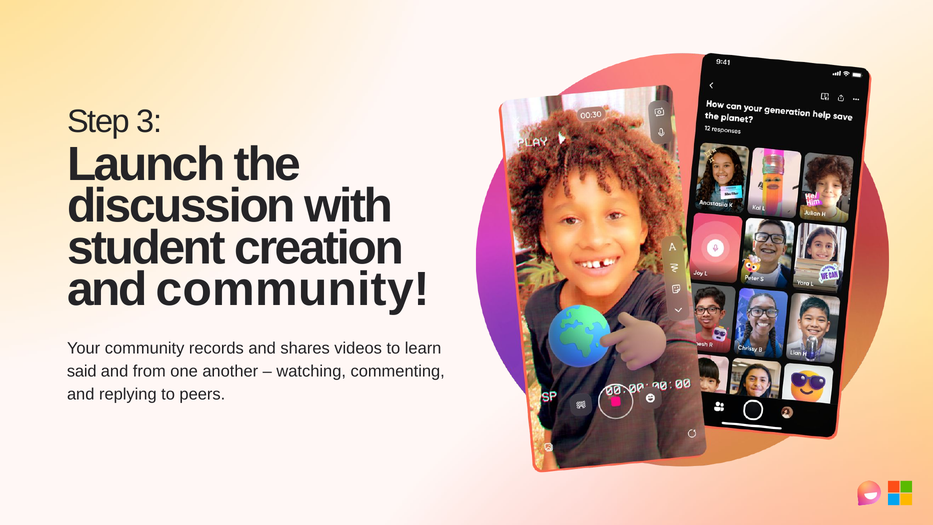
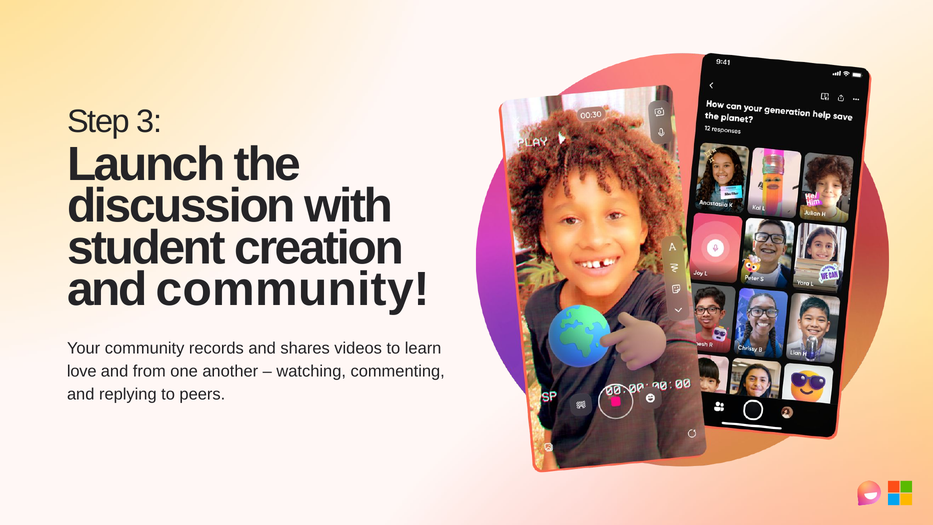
said: said -> love
